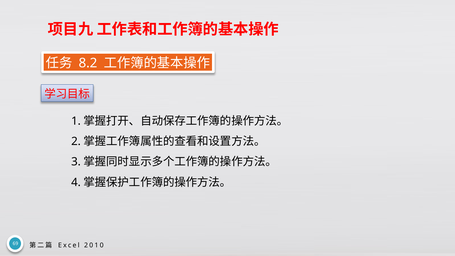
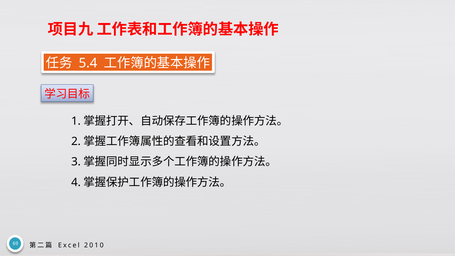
8.2: 8.2 -> 5.4
